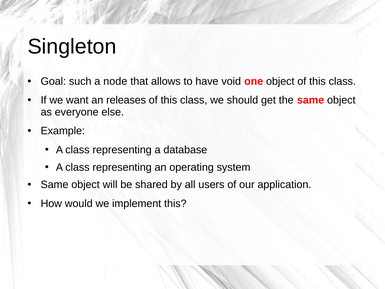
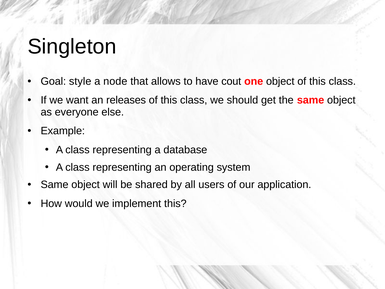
such: such -> style
void: void -> cout
